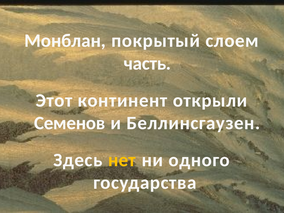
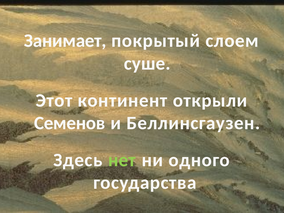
Монблан: Монблан -> Занимает
часть: часть -> суше
нет colour: yellow -> light green
